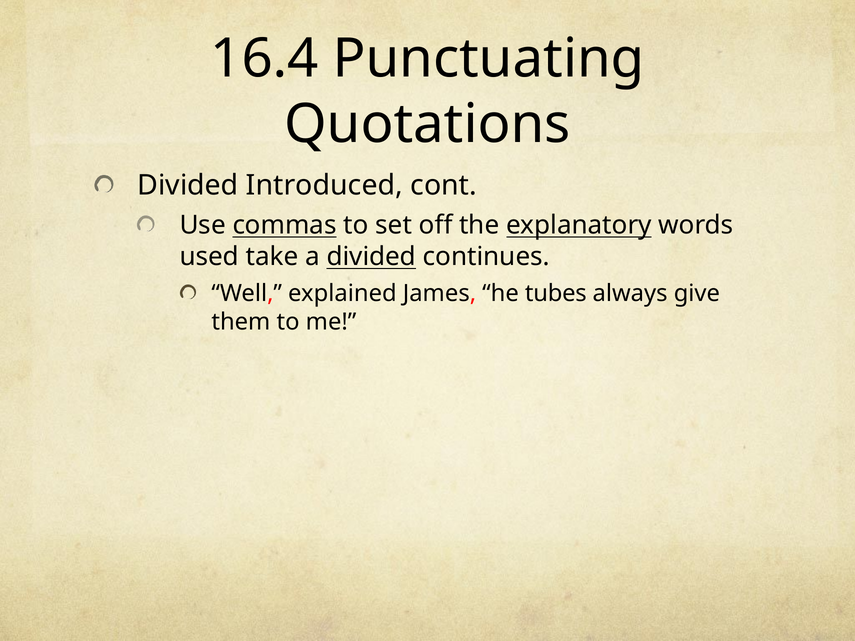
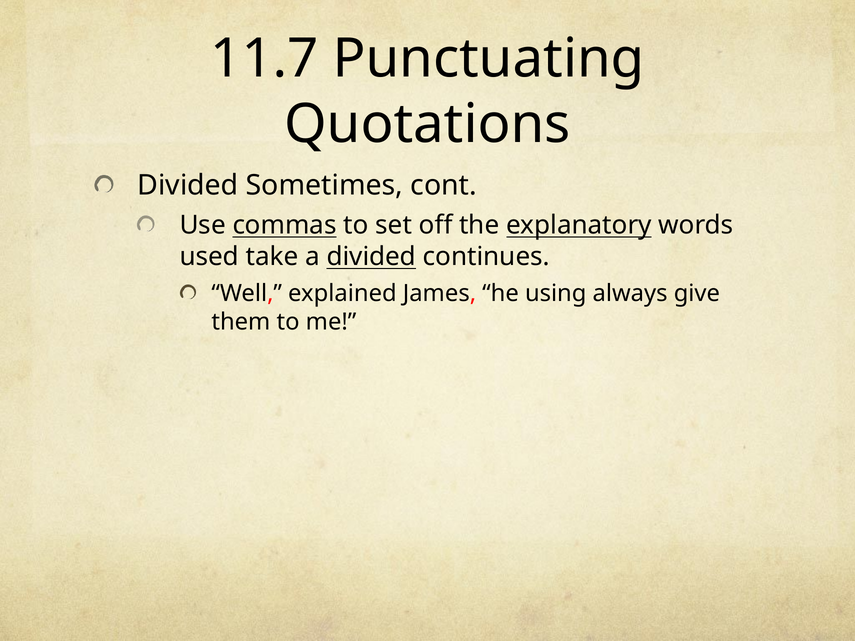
16.4: 16.4 -> 11.7
Introduced: Introduced -> Sometimes
tubes: tubes -> using
